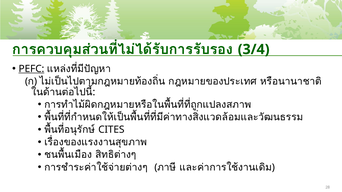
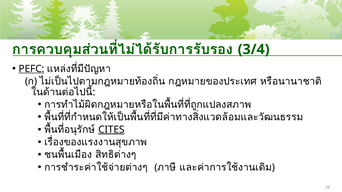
CITES underline: none -> present
